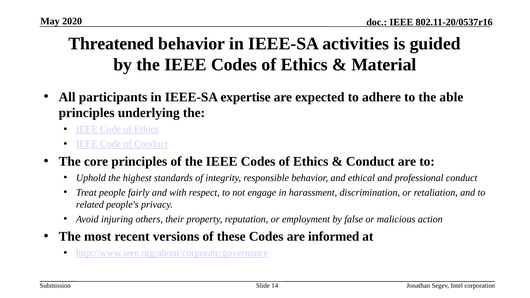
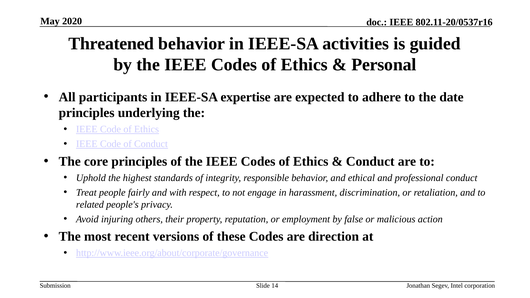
Material: Material -> Personal
able: able -> date
informed: informed -> direction
